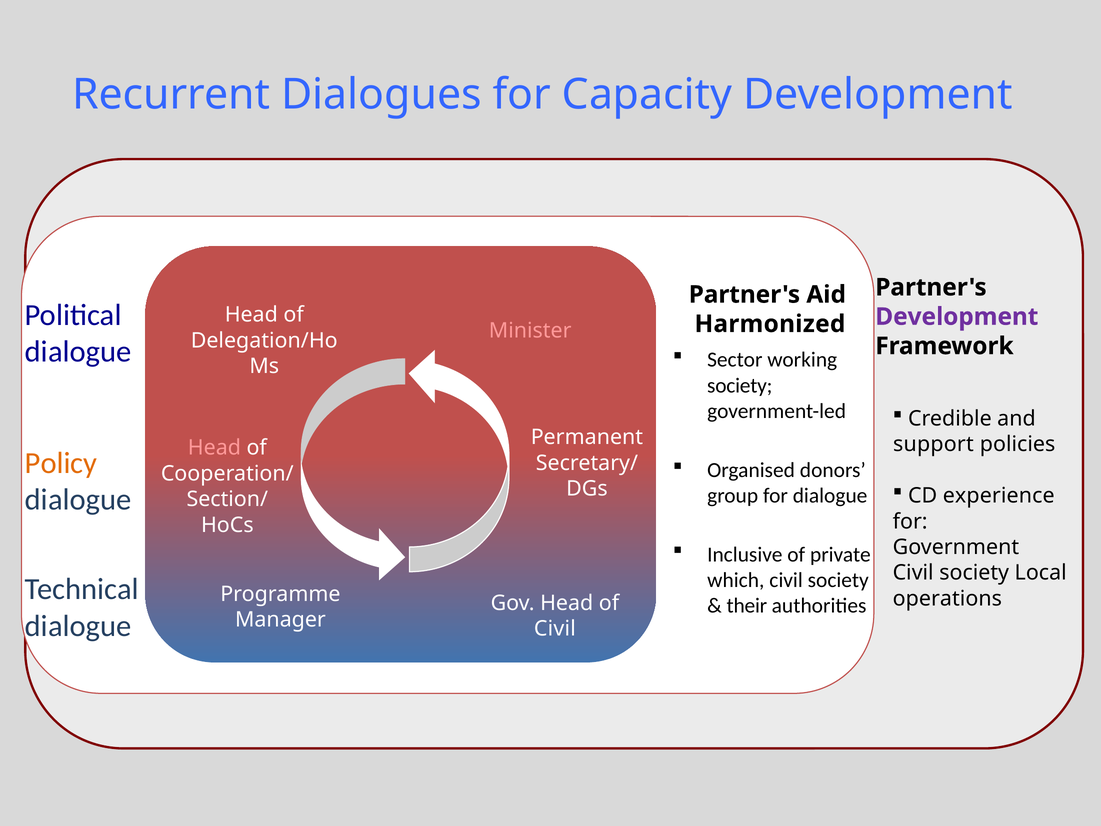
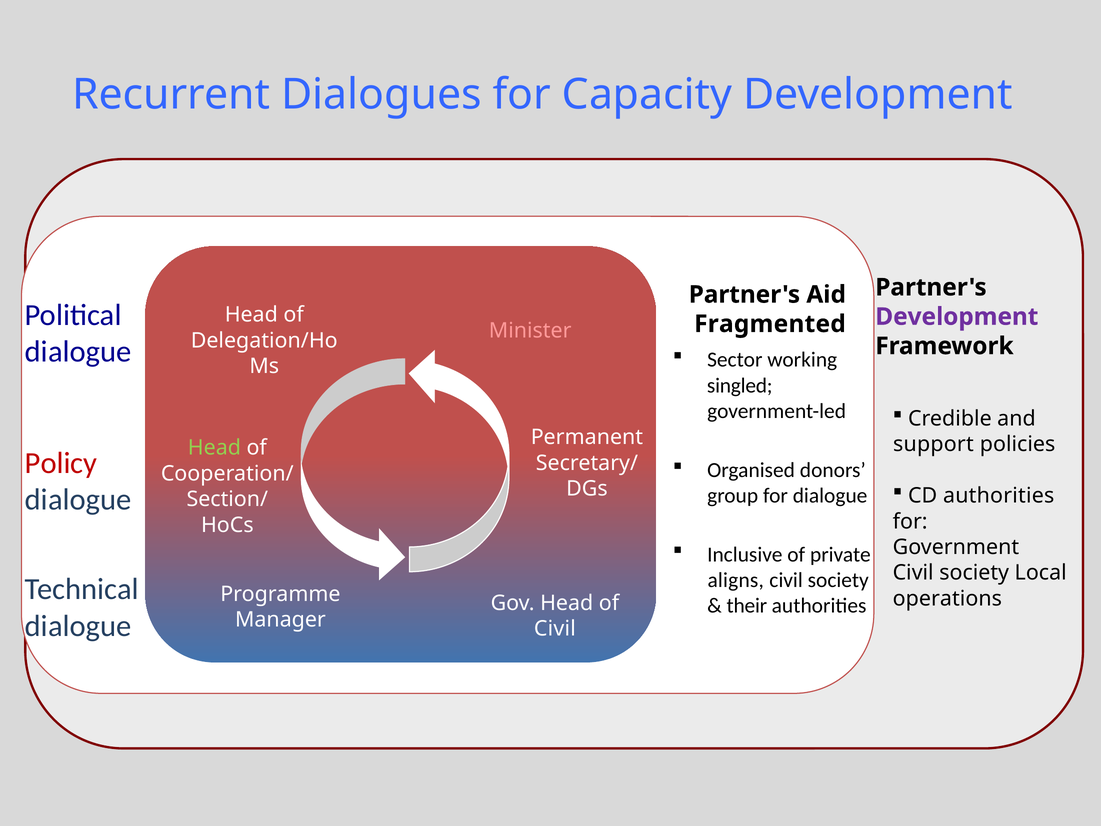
Harmonized: Harmonized -> Fragmented
society at (740, 385): society -> singled
Head at (214, 448) colour: pink -> light green
Policy colour: orange -> red
CD experience: experience -> authorities
which: which -> aligns
